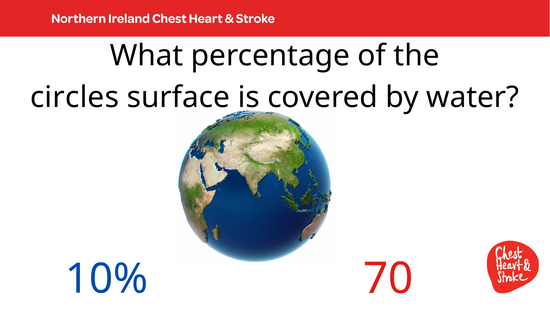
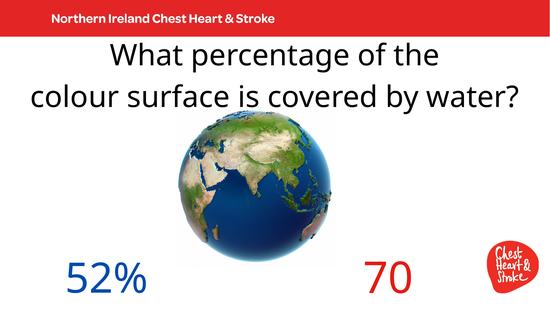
circles: circles -> colour
10%: 10% -> 52%
